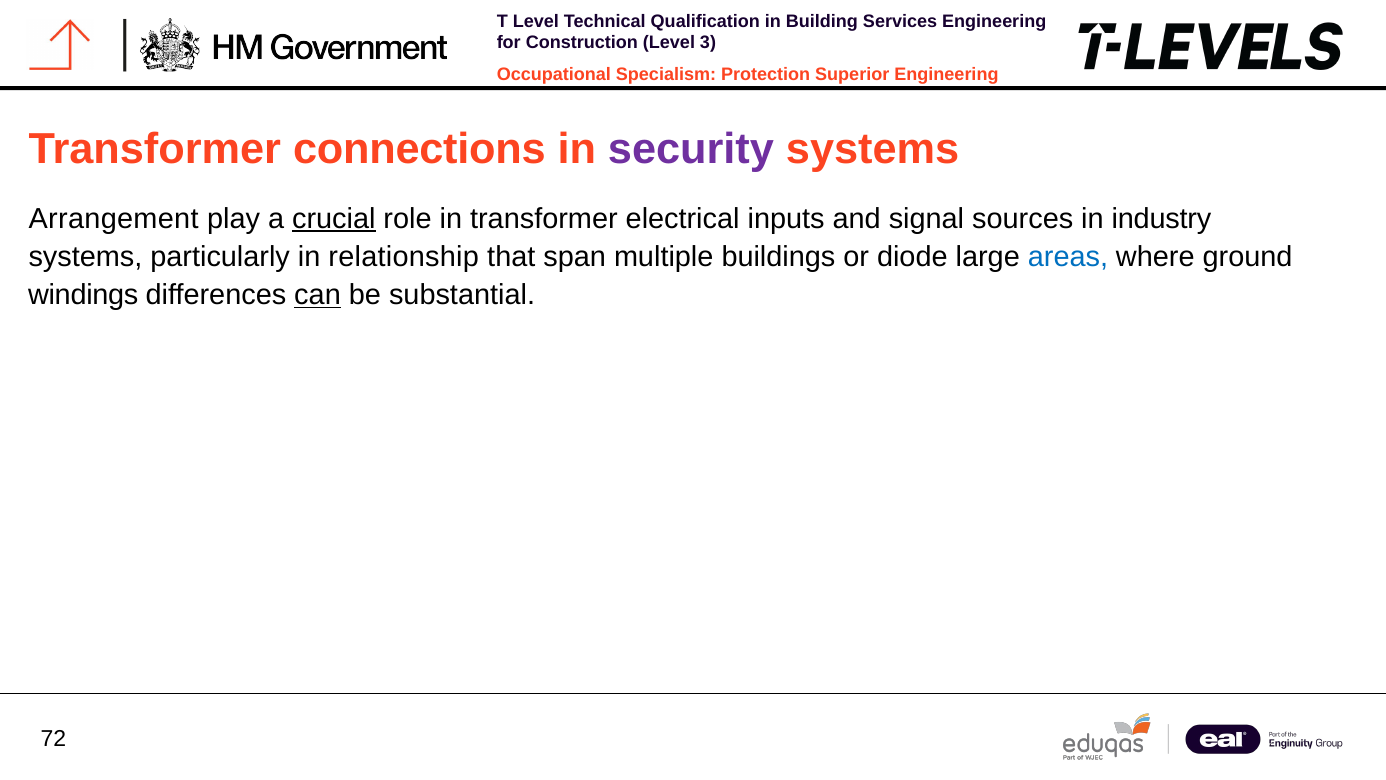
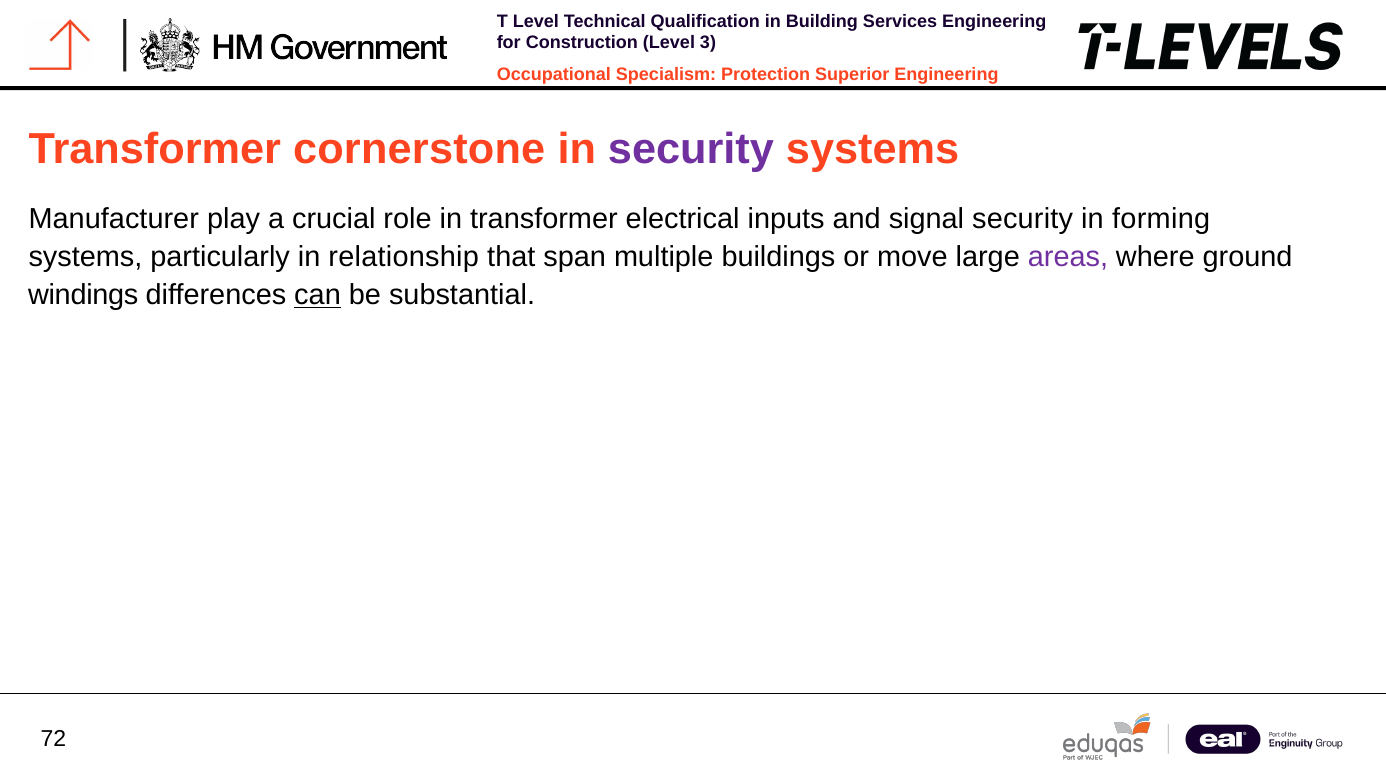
connections: connections -> cornerstone
Arrangement: Arrangement -> Manufacturer
crucial underline: present -> none
signal sources: sources -> security
industry: industry -> forming
diode: diode -> move
areas colour: blue -> purple
